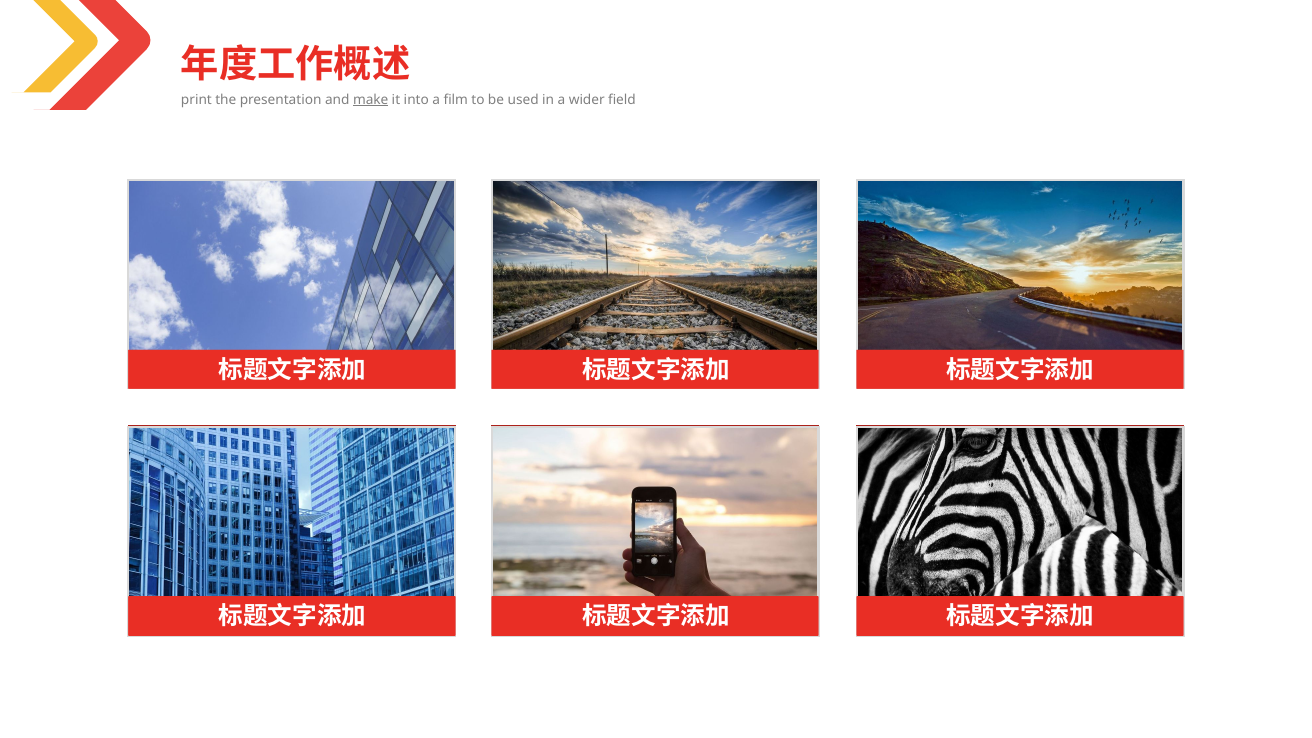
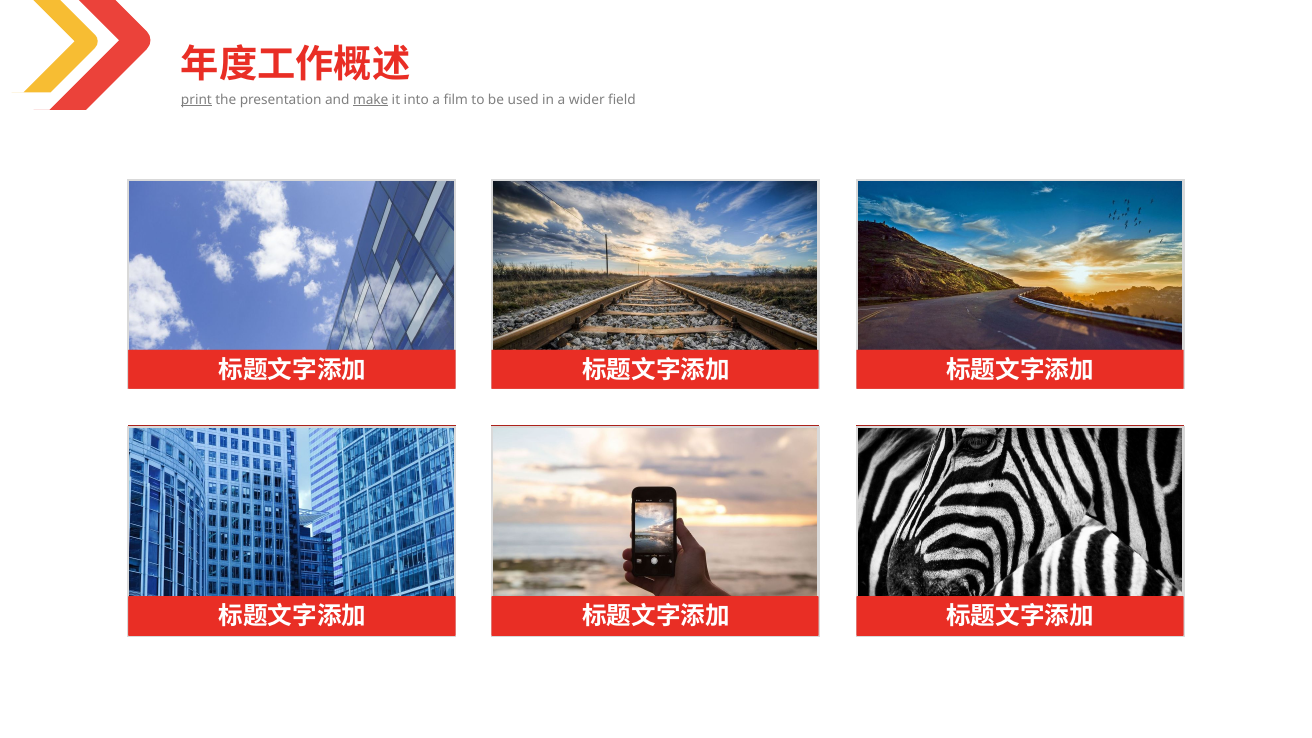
print underline: none -> present
